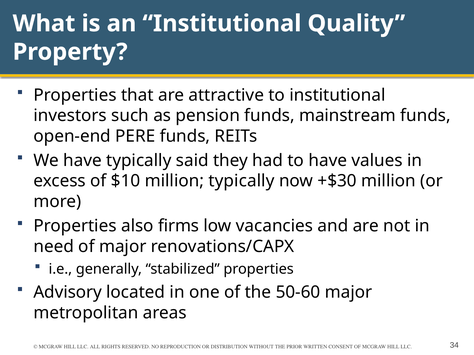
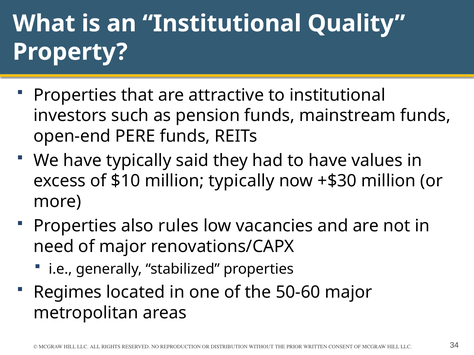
firms: firms -> rules
Advisory: Advisory -> Regimes
